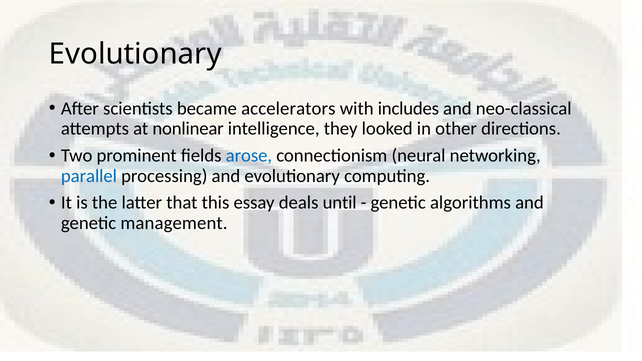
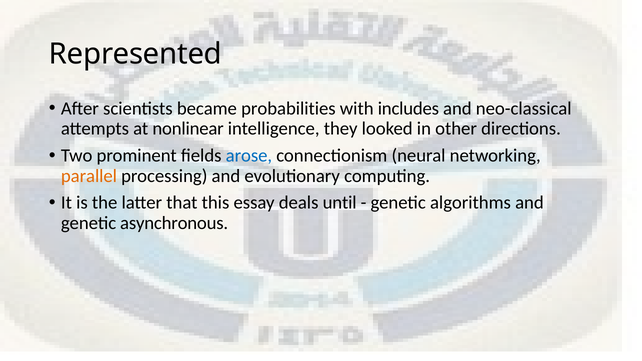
Evolutionary at (135, 54): Evolutionary -> Represented
accelerators: accelerators -> probabilities
parallel colour: blue -> orange
management: management -> asynchronous
